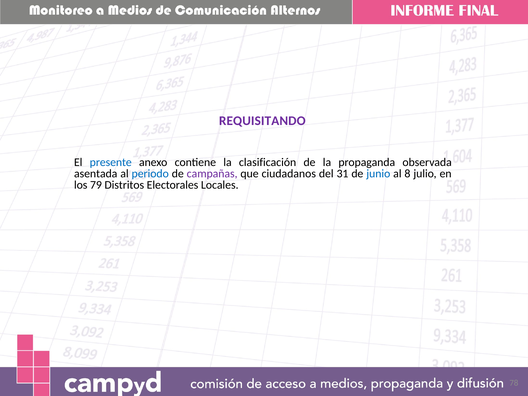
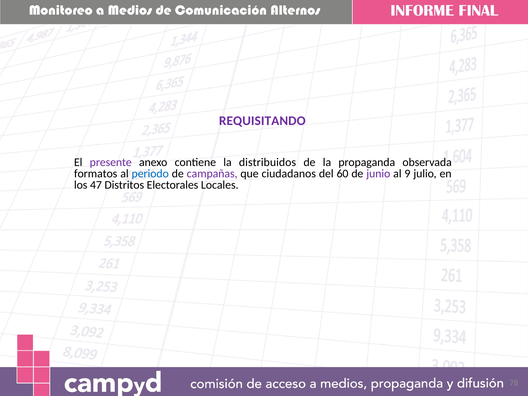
presente colour: blue -> purple
clasificación: clasificación -> distribuidos
asentada: asentada -> formatos
31: 31 -> 60
junio colour: blue -> purple
8: 8 -> 9
79: 79 -> 47
